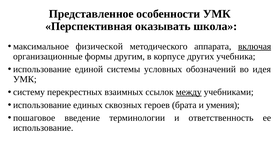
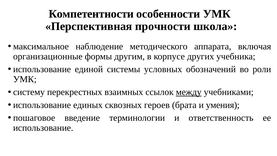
Представленное: Представленное -> Компетентности
оказывать: оказывать -> прочности
физической: физической -> наблюдение
включая underline: present -> none
идея: идея -> роли
